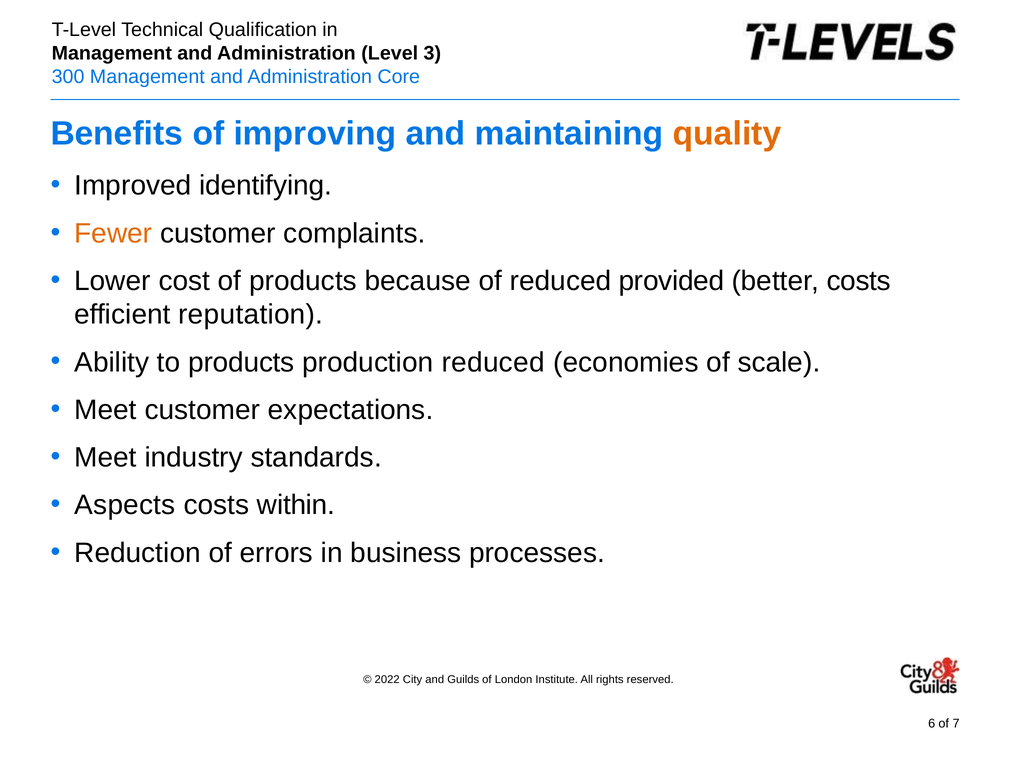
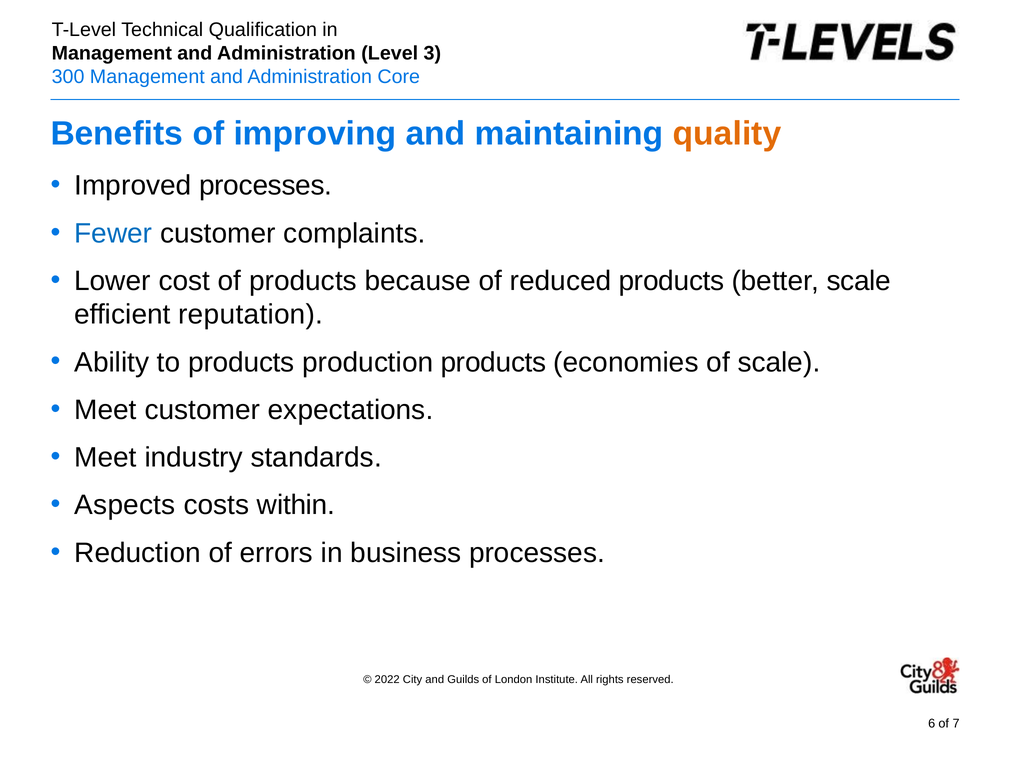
Improved identifying: identifying -> processes
Fewer colour: orange -> blue
reduced provided: provided -> products
better costs: costs -> scale
production reduced: reduced -> products
